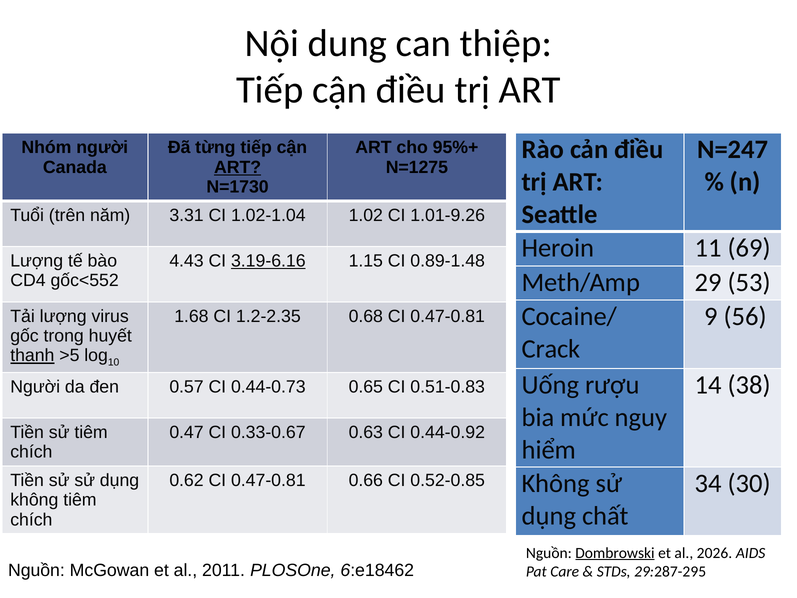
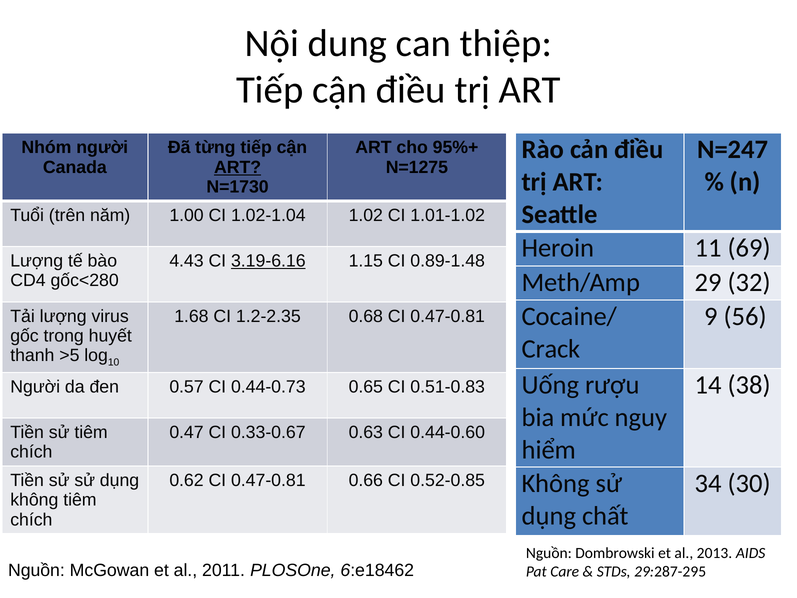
3.31: 3.31 -> 1.00
1.01-9.26: 1.01-9.26 -> 1.01-1.02
53: 53 -> 32
gốc<552: gốc<552 -> gốc<280
thanh underline: present -> none
0.44-0.92: 0.44-0.92 -> 0.44-0.60
Dombrowski underline: present -> none
2026: 2026 -> 2013
